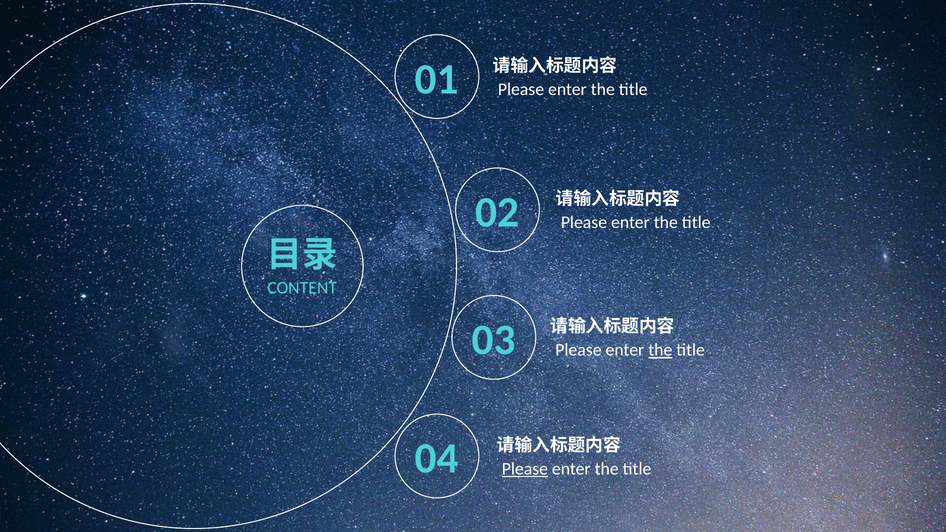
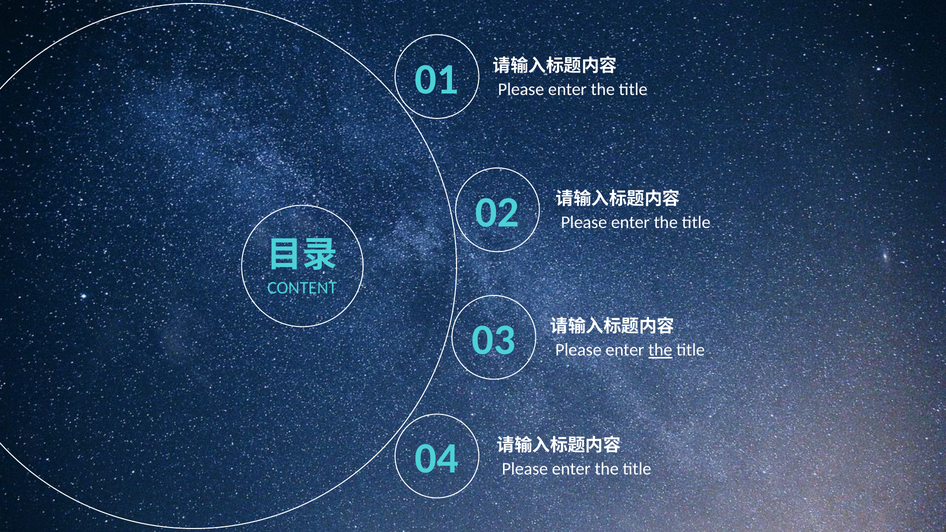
Please at (525, 469) underline: present -> none
